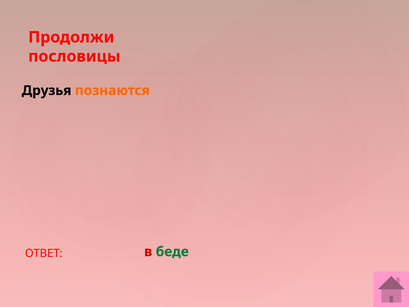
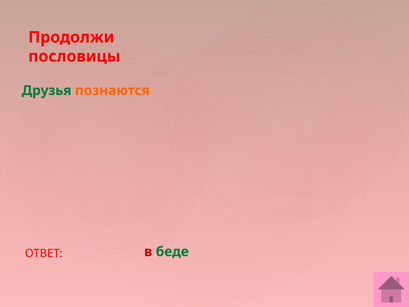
Друзья colour: black -> green
